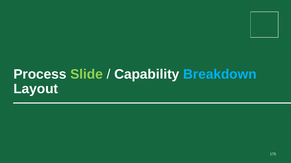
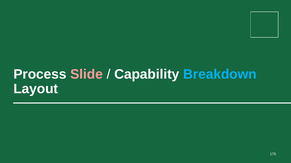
Slide colour: light green -> pink
